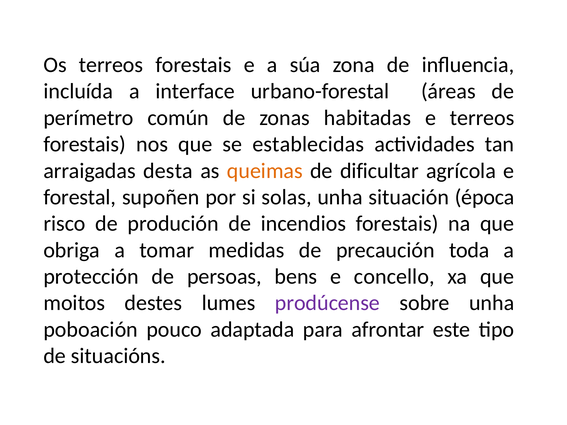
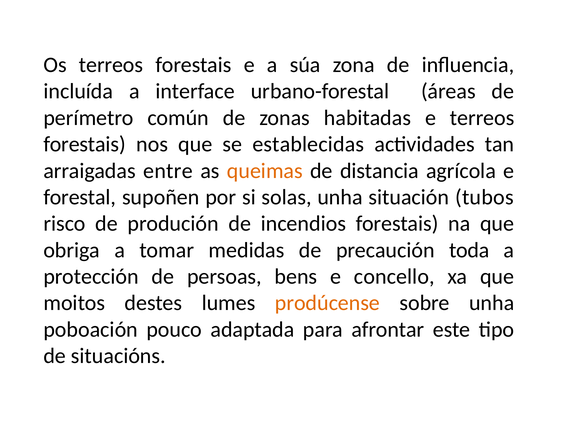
desta: desta -> entre
dificultar: dificultar -> distancia
época: época -> tubos
prodúcense colour: purple -> orange
